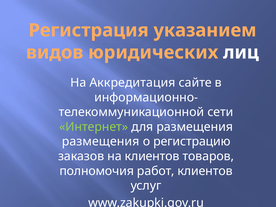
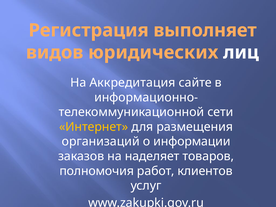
указанием: указанием -> выполняет
Интернет colour: light green -> yellow
размещения at (101, 142): размещения -> организаций
регистрацию: регистрацию -> информации
на клиентов: клиентов -> наделяет
